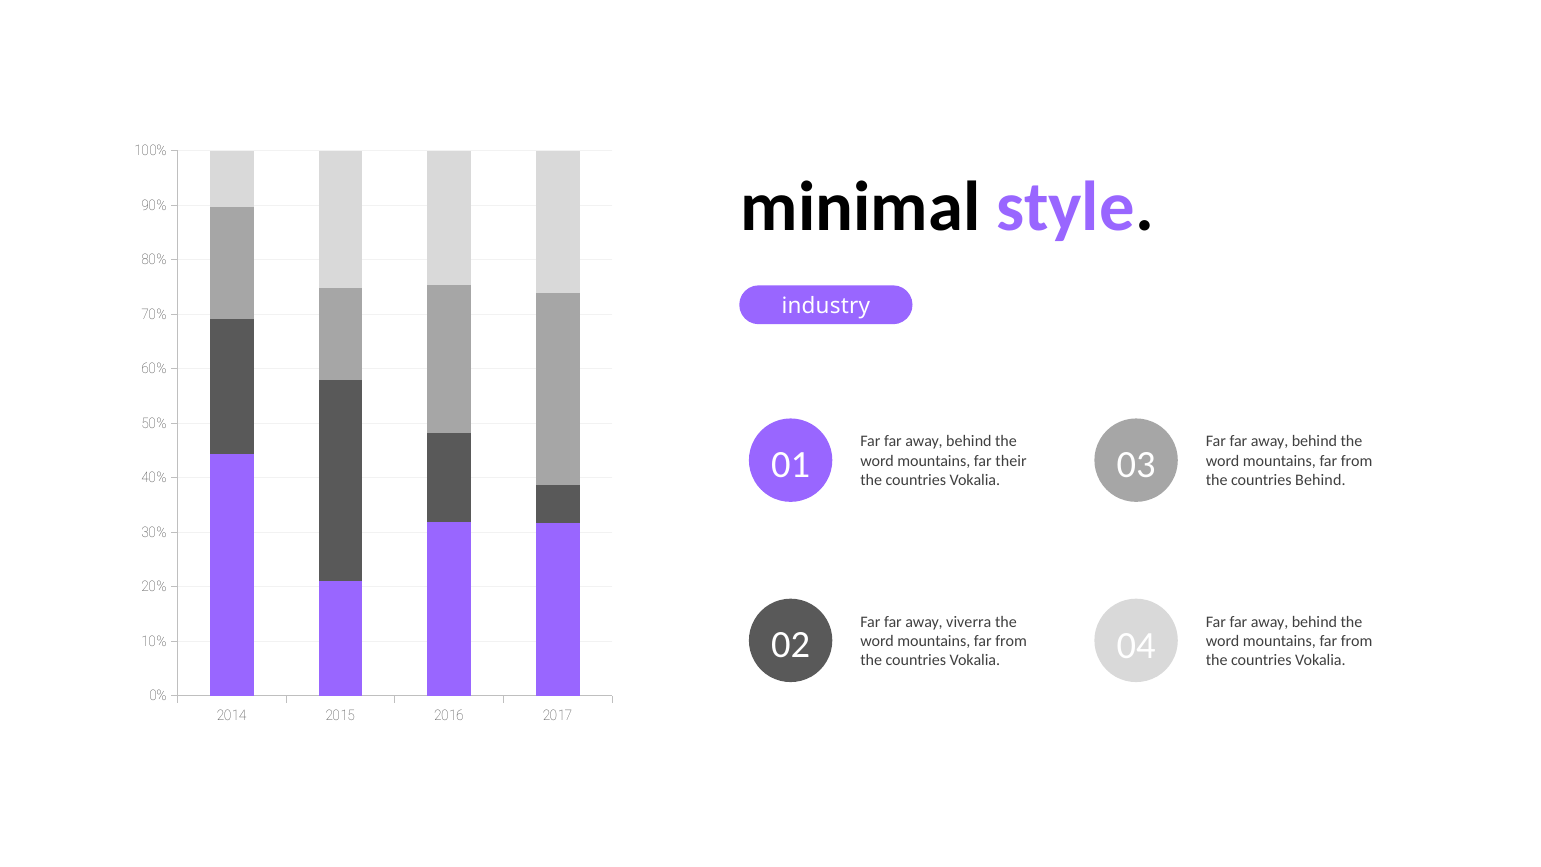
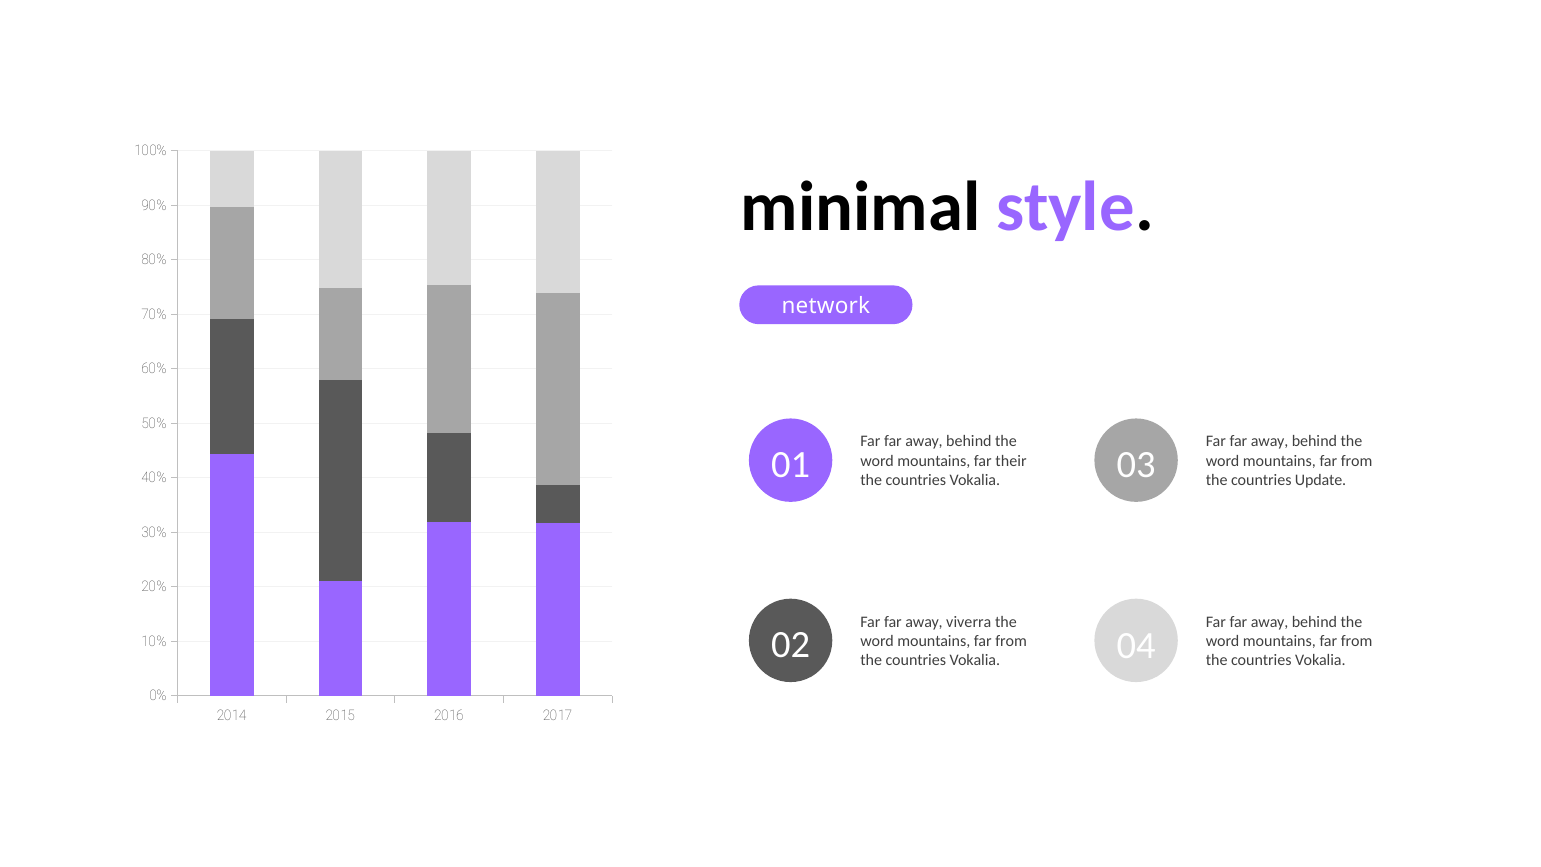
industry: industry -> network
countries Behind: Behind -> Update
